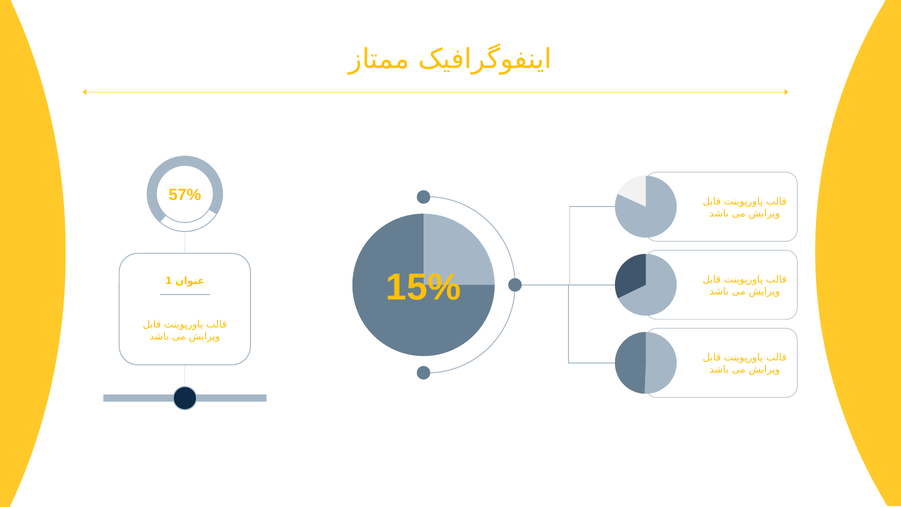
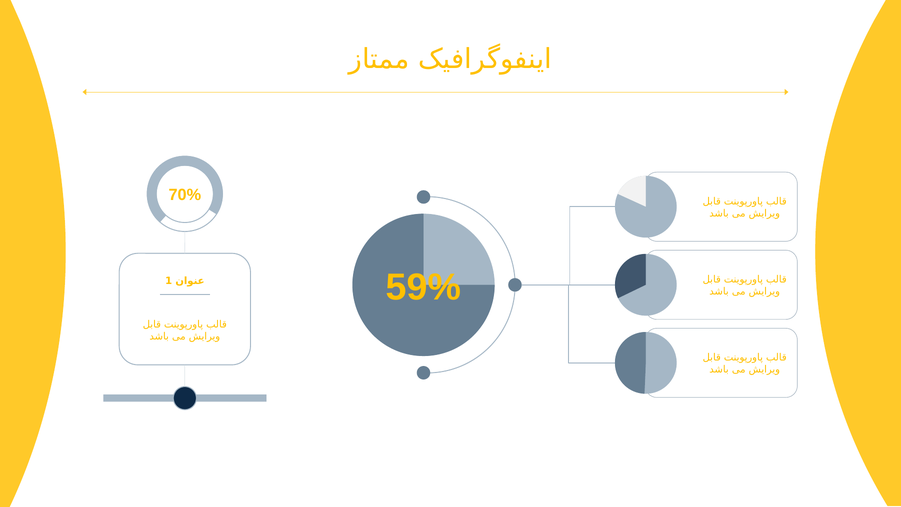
57%: 57% -> 70%
15%: 15% -> 59%
